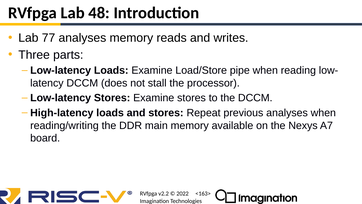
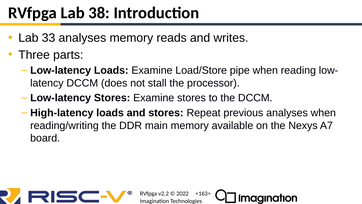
48: 48 -> 38
77: 77 -> 33
